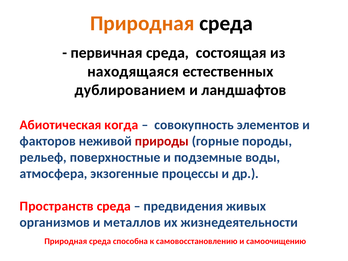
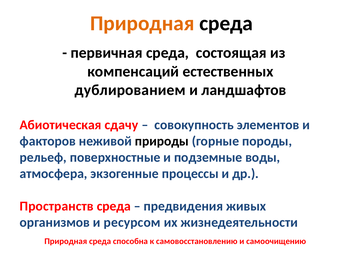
находящаяся: находящаяся -> компенсаций
когда: когда -> сдачу
природы colour: red -> black
металлов: металлов -> ресурсом
